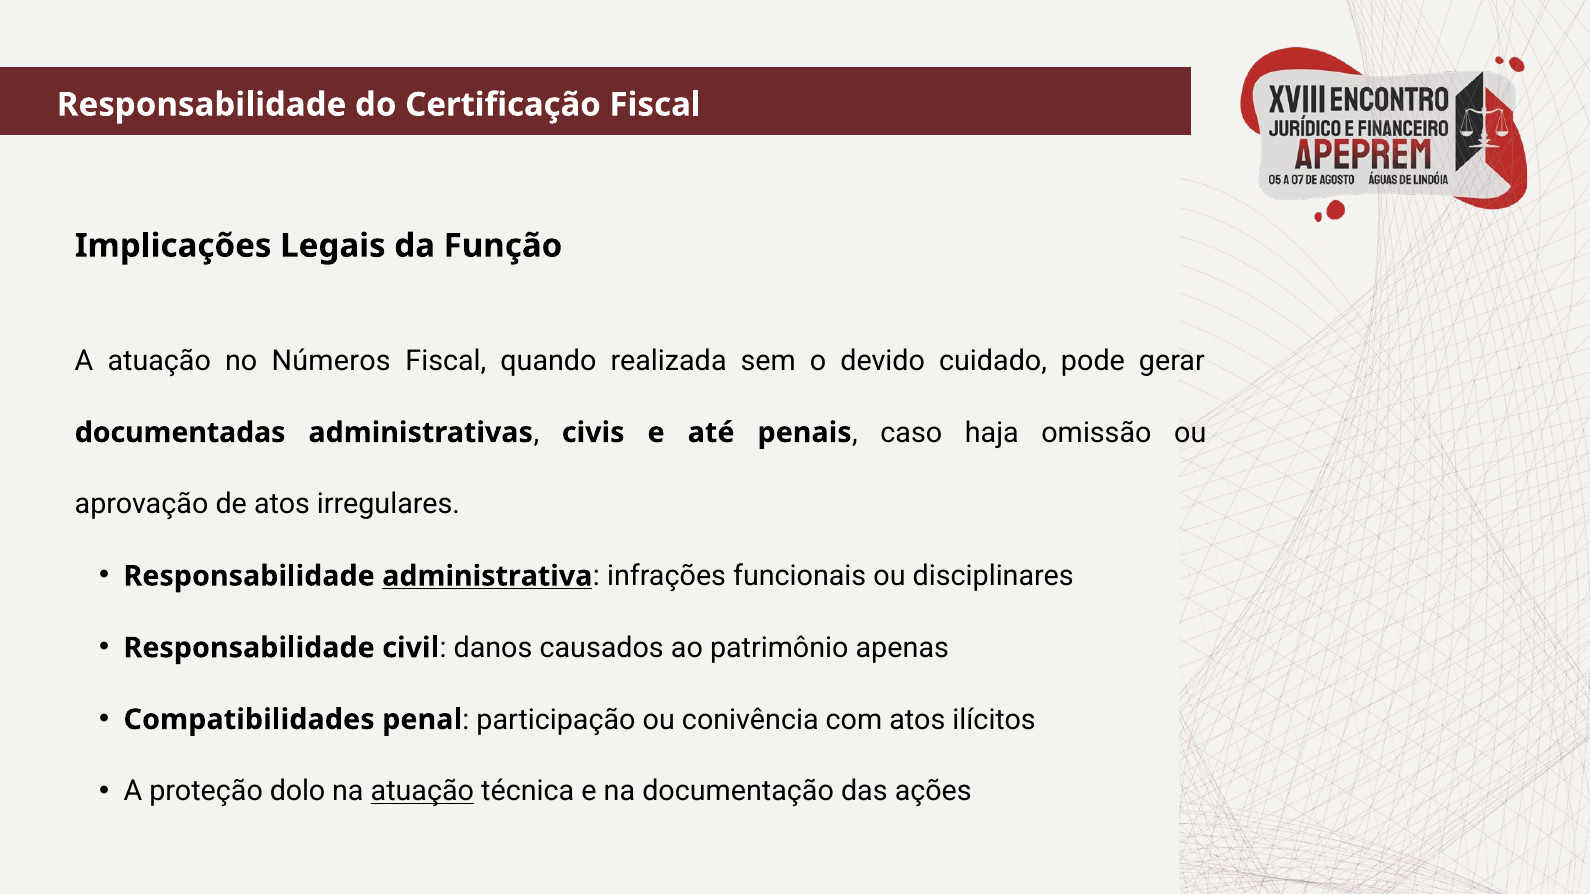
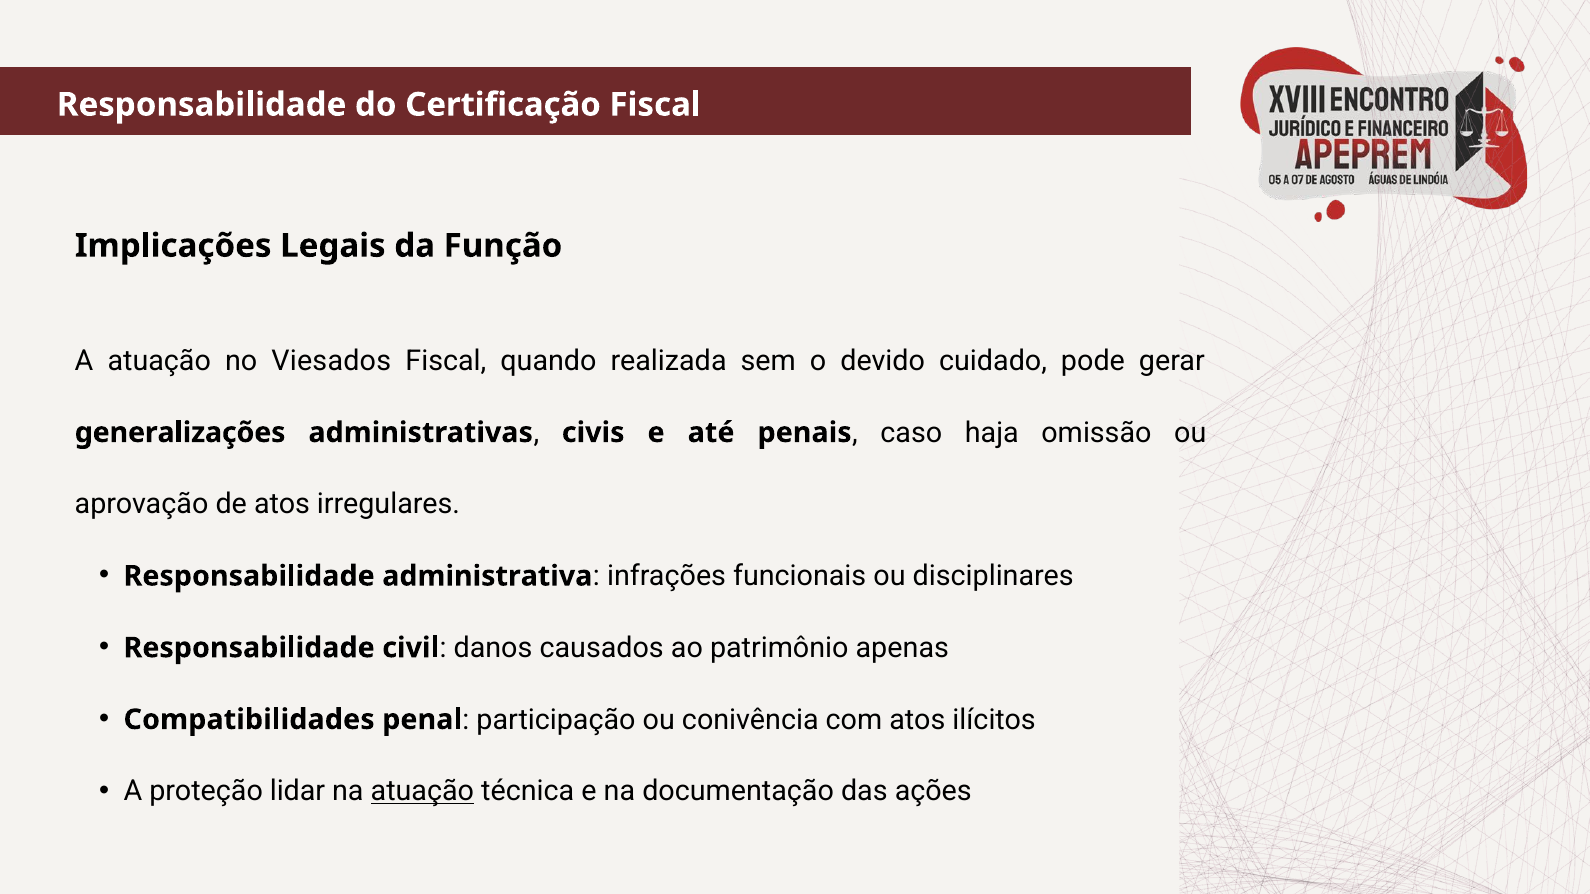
Números: Números -> Viesados
documentadas: documentadas -> generalizações
administrativa underline: present -> none
dolo: dolo -> lidar
